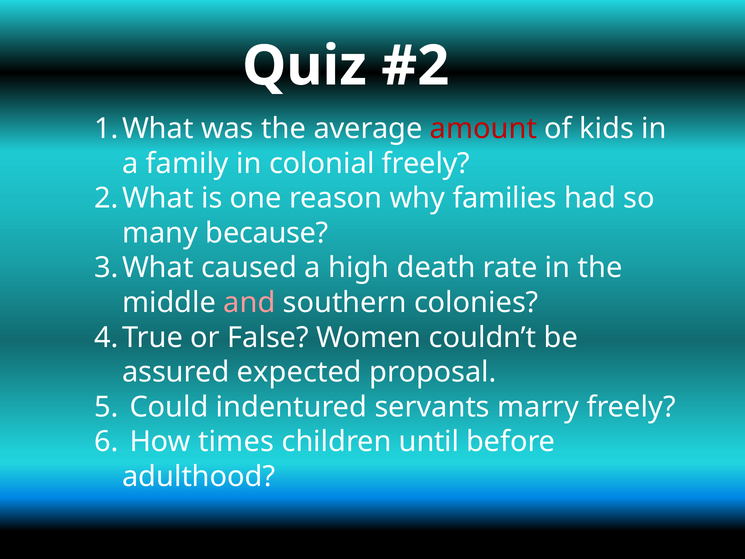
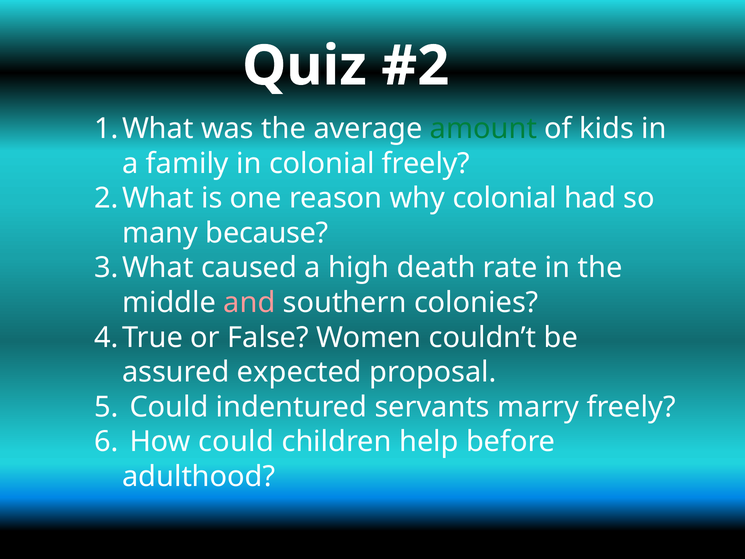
amount colour: red -> green
why families: families -> colonial
How times: times -> could
until: until -> help
